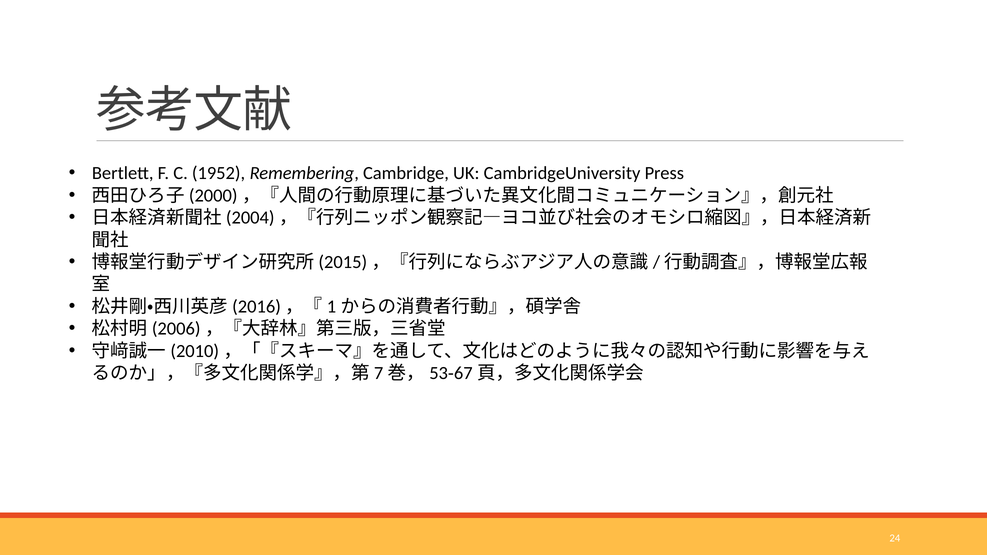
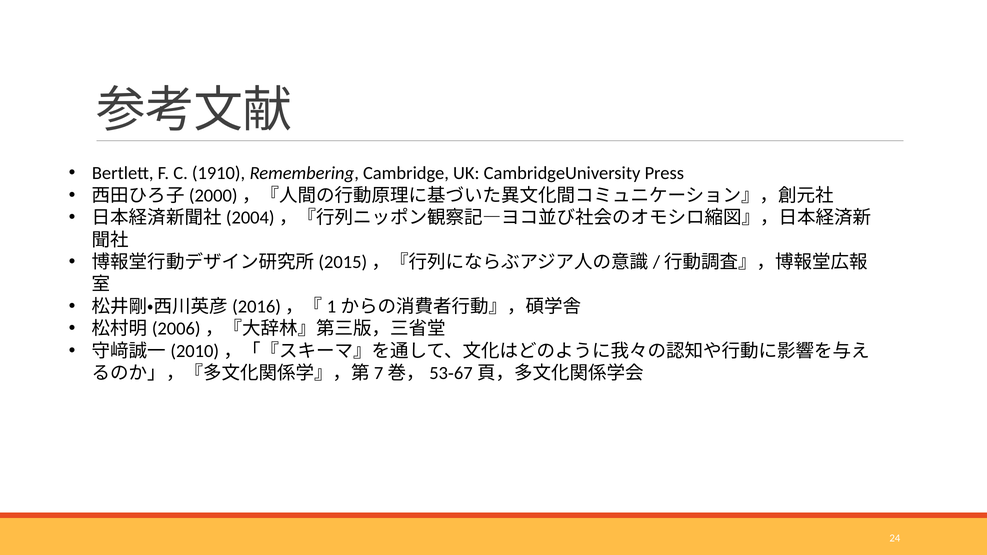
1952: 1952 -> 1910
